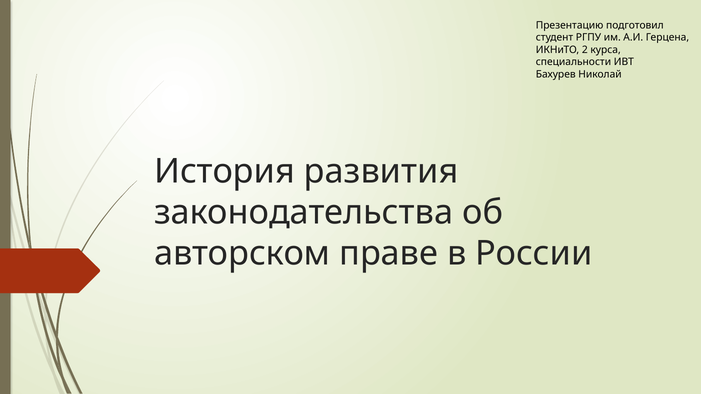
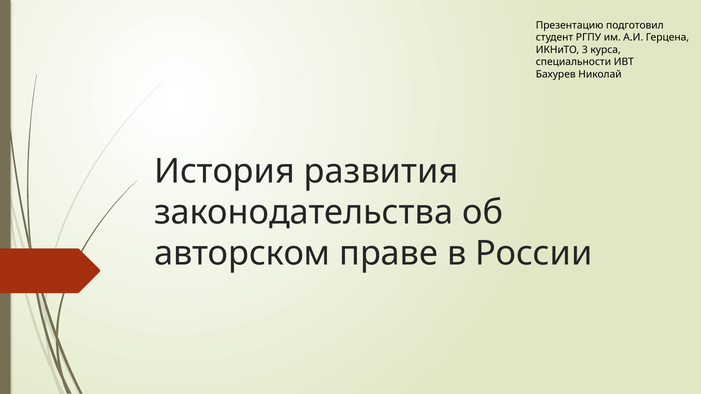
2: 2 -> 3
